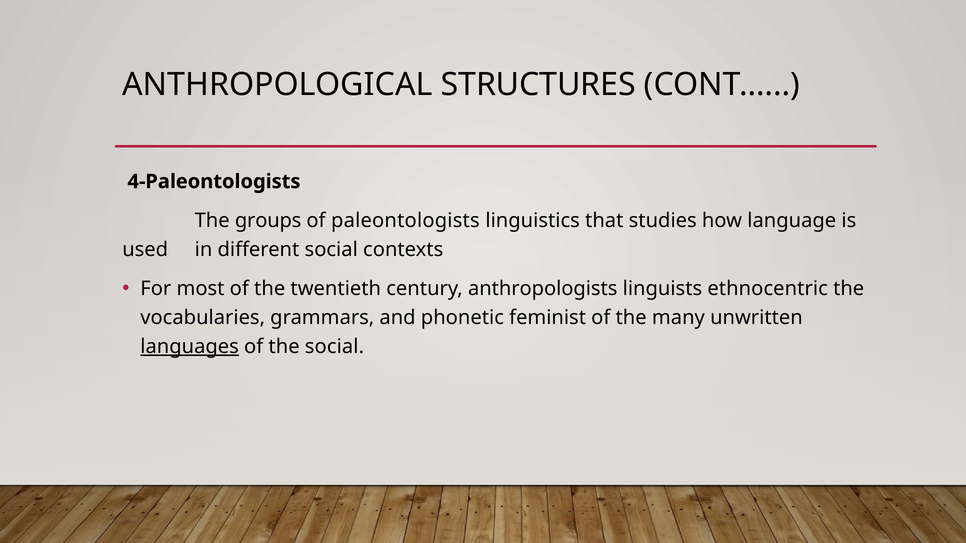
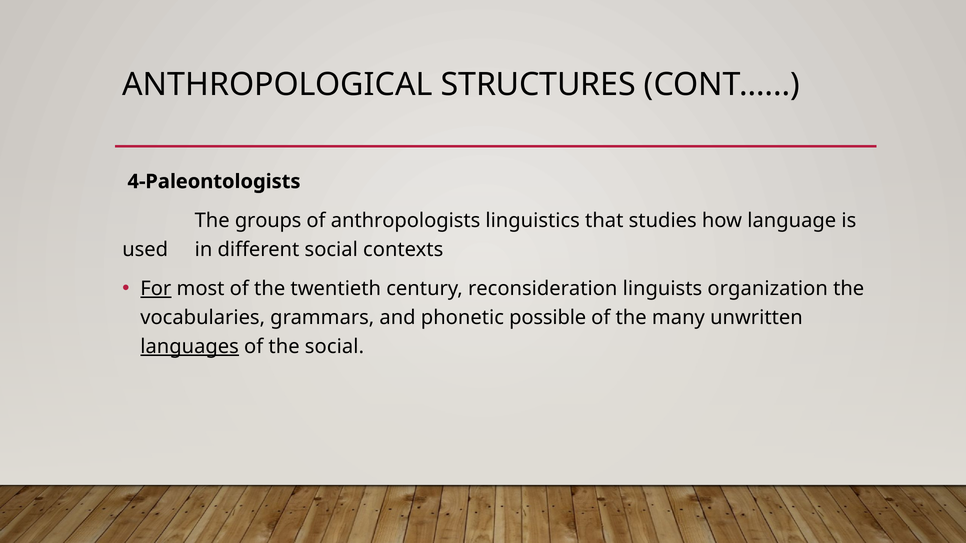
paleontologists: paleontologists -> anthropologists
For underline: none -> present
anthropologists: anthropologists -> reconsideration
ethnocentric: ethnocentric -> organization
feminist: feminist -> possible
